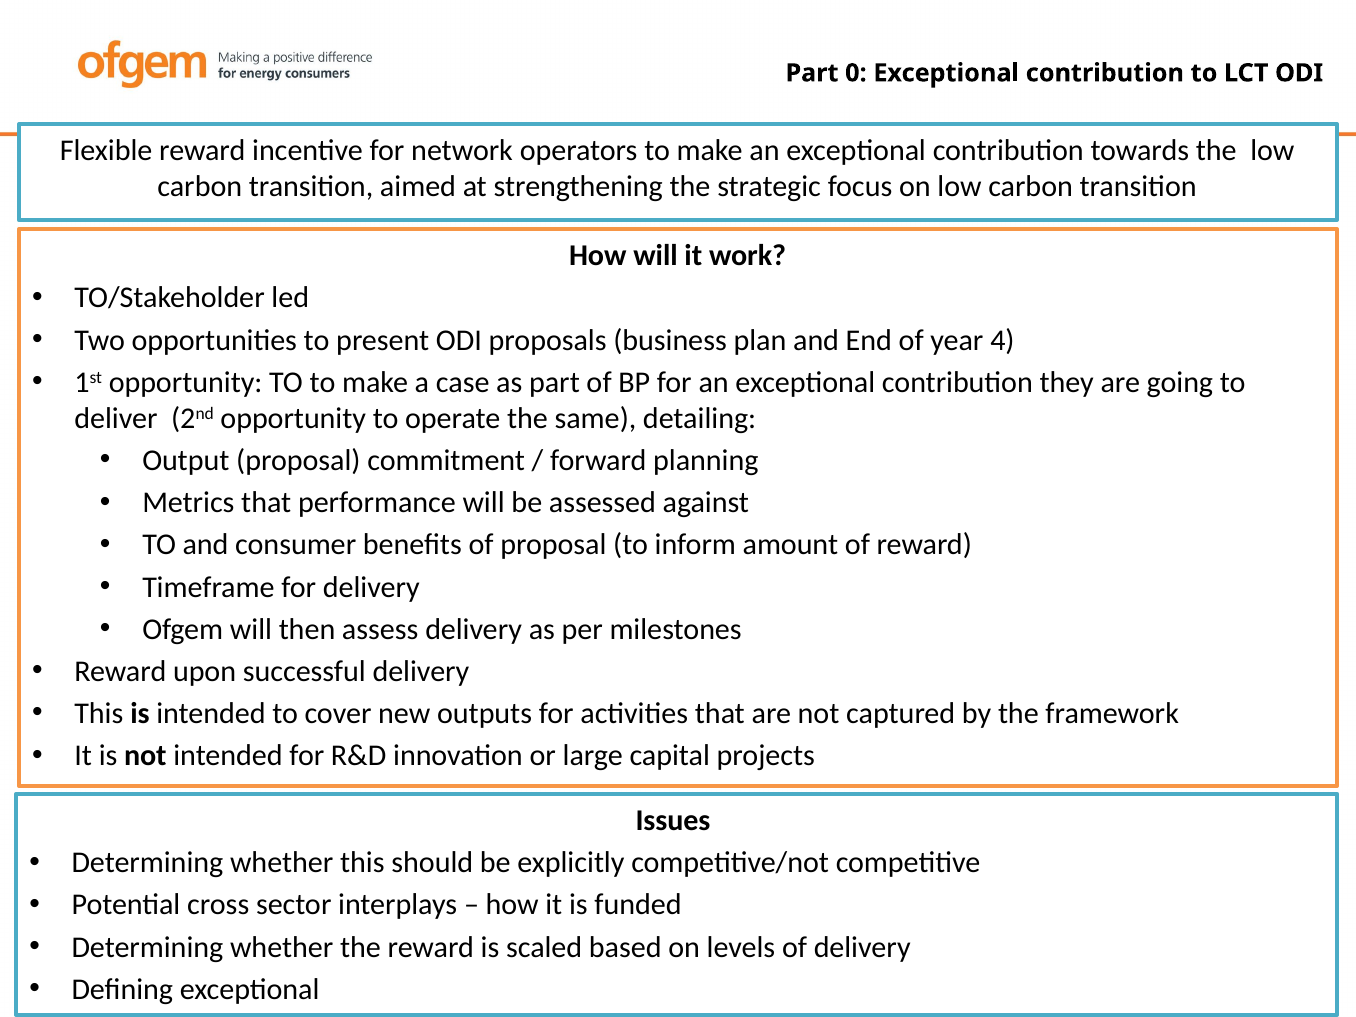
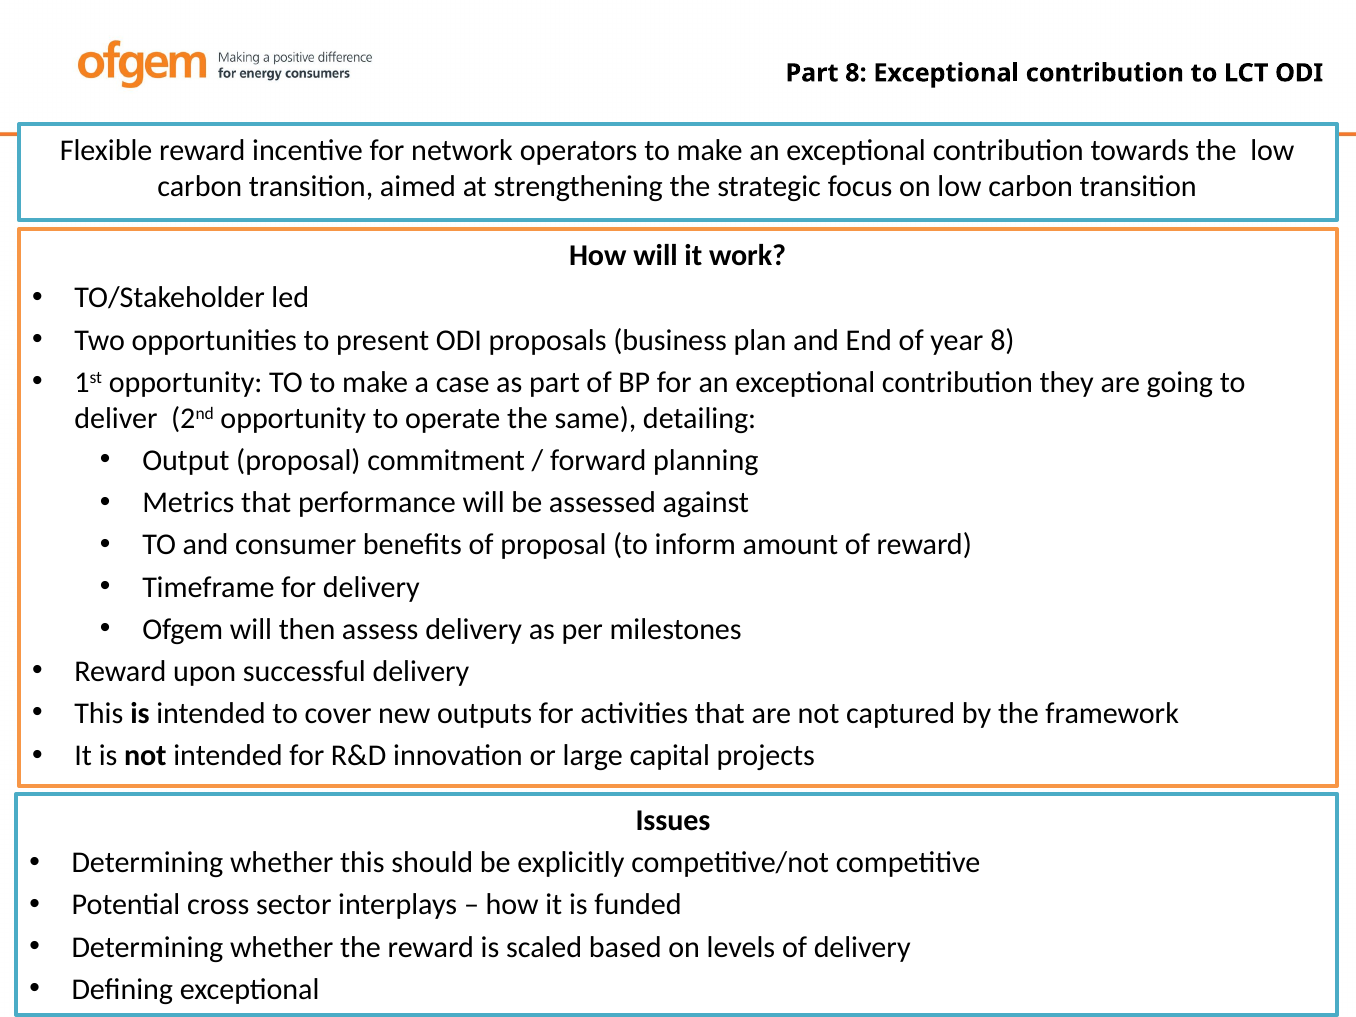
Part 0: 0 -> 8
year 4: 4 -> 8
